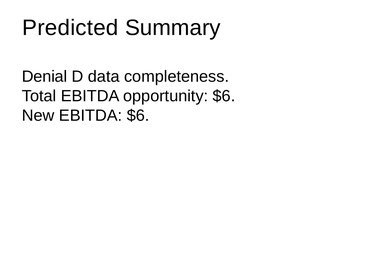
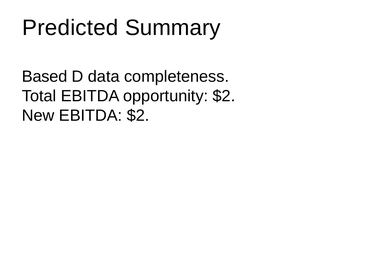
Denial: Denial -> Based
opportunity $6: $6 -> $2
EBITDA $6: $6 -> $2
